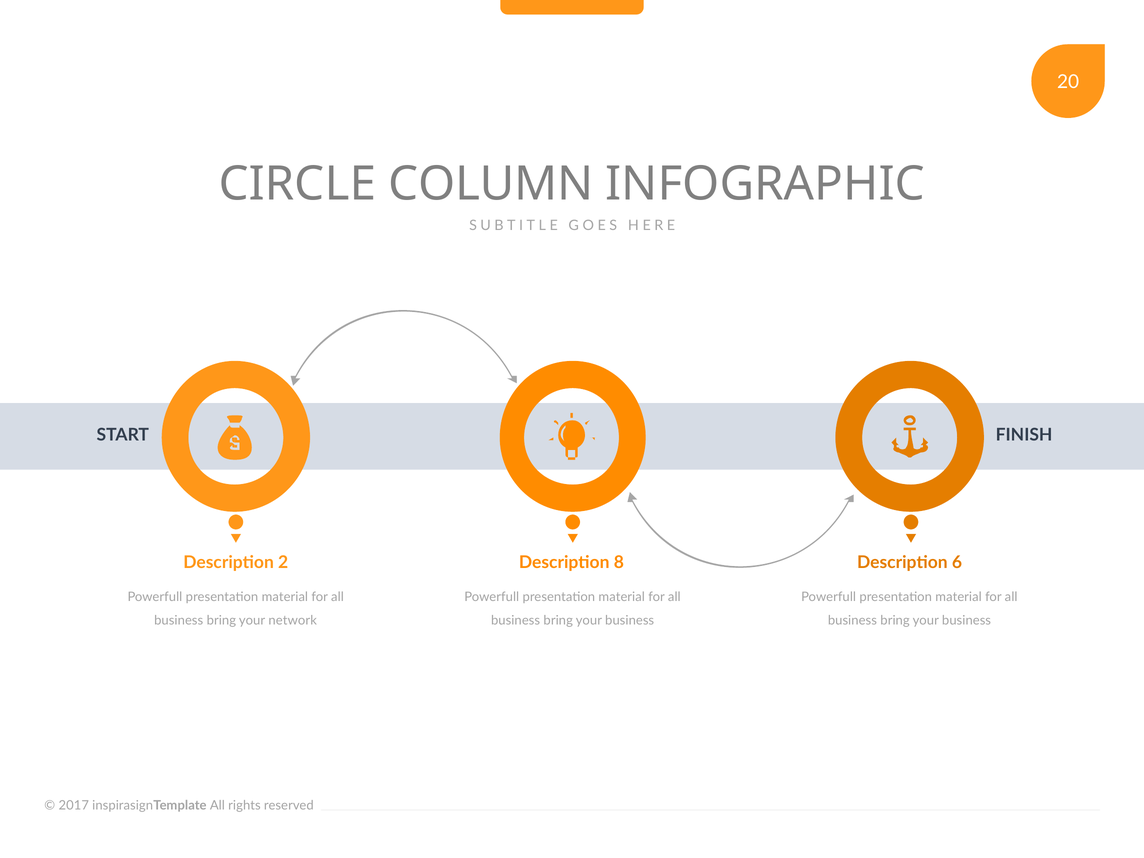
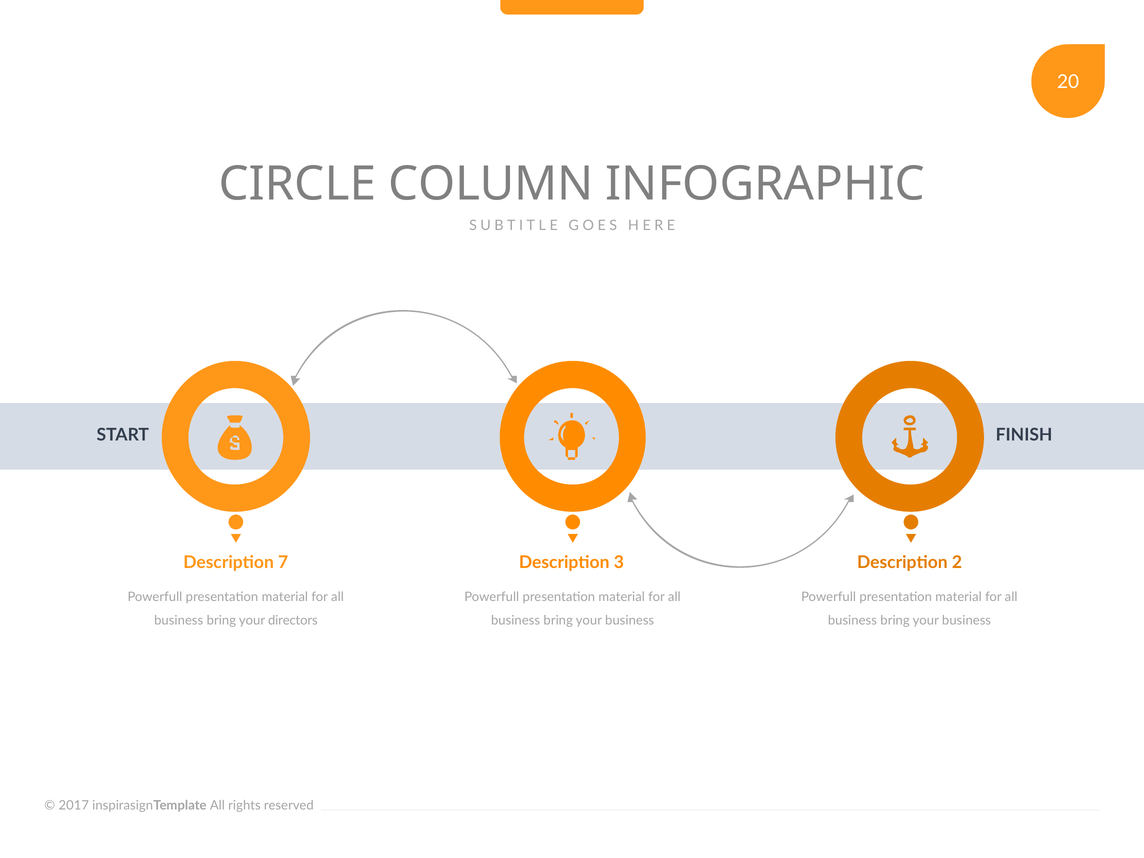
2: 2 -> 7
8: 8 -> 3
6: 6 -> 2
network: network -> directors
